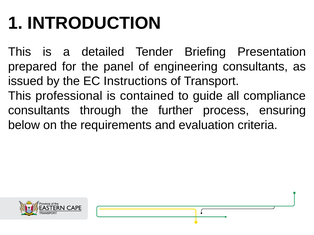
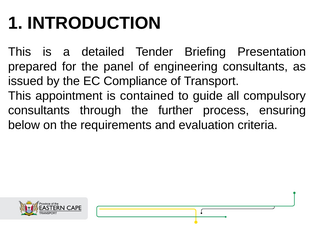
Instructions: Instructions -> Compliance
professional: professional -> appointment
compliance: compliance -> compulsory
